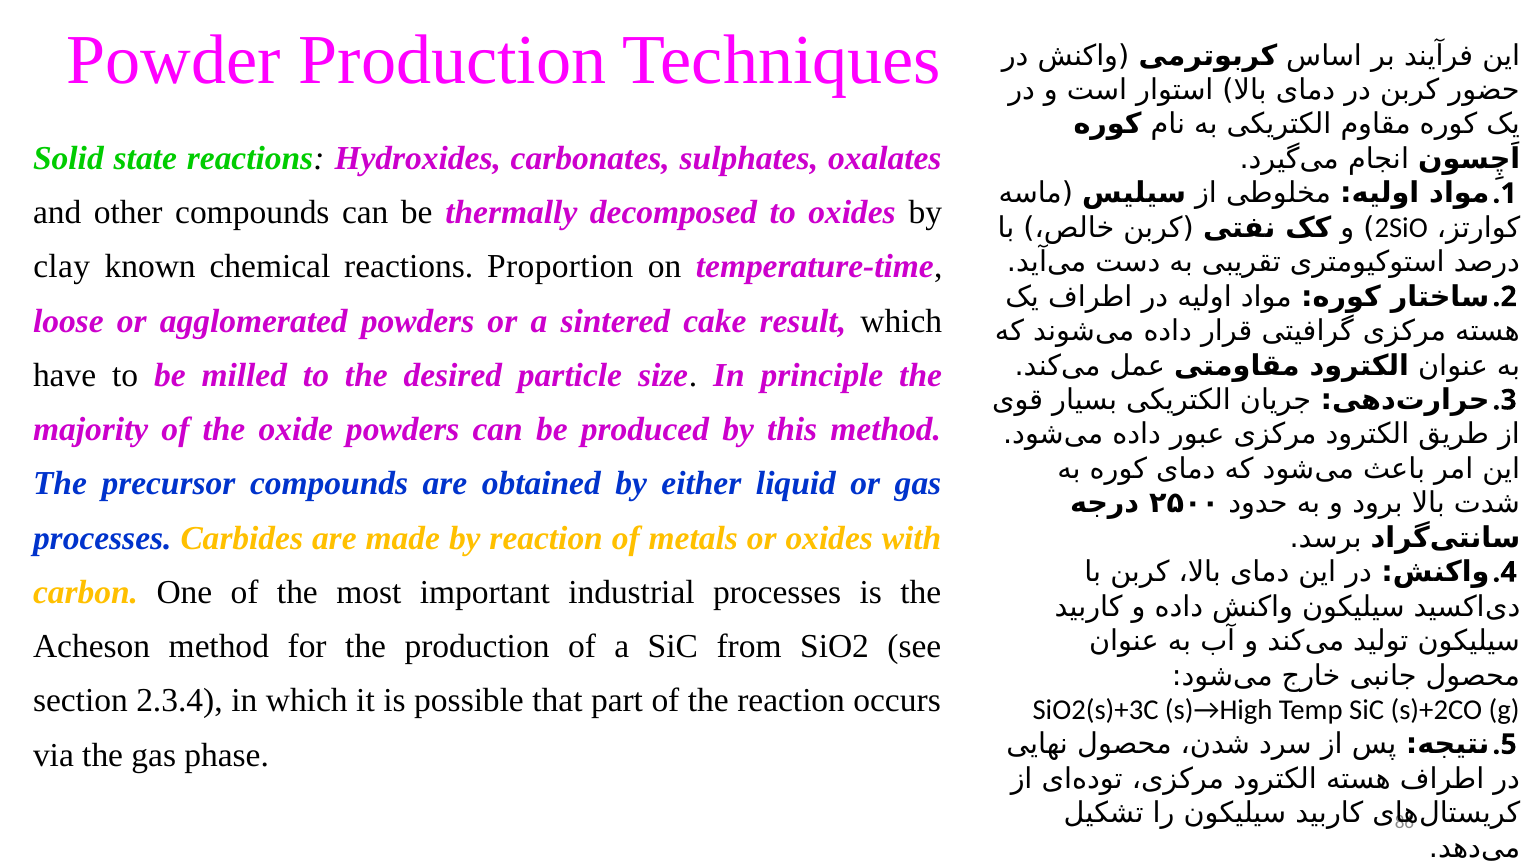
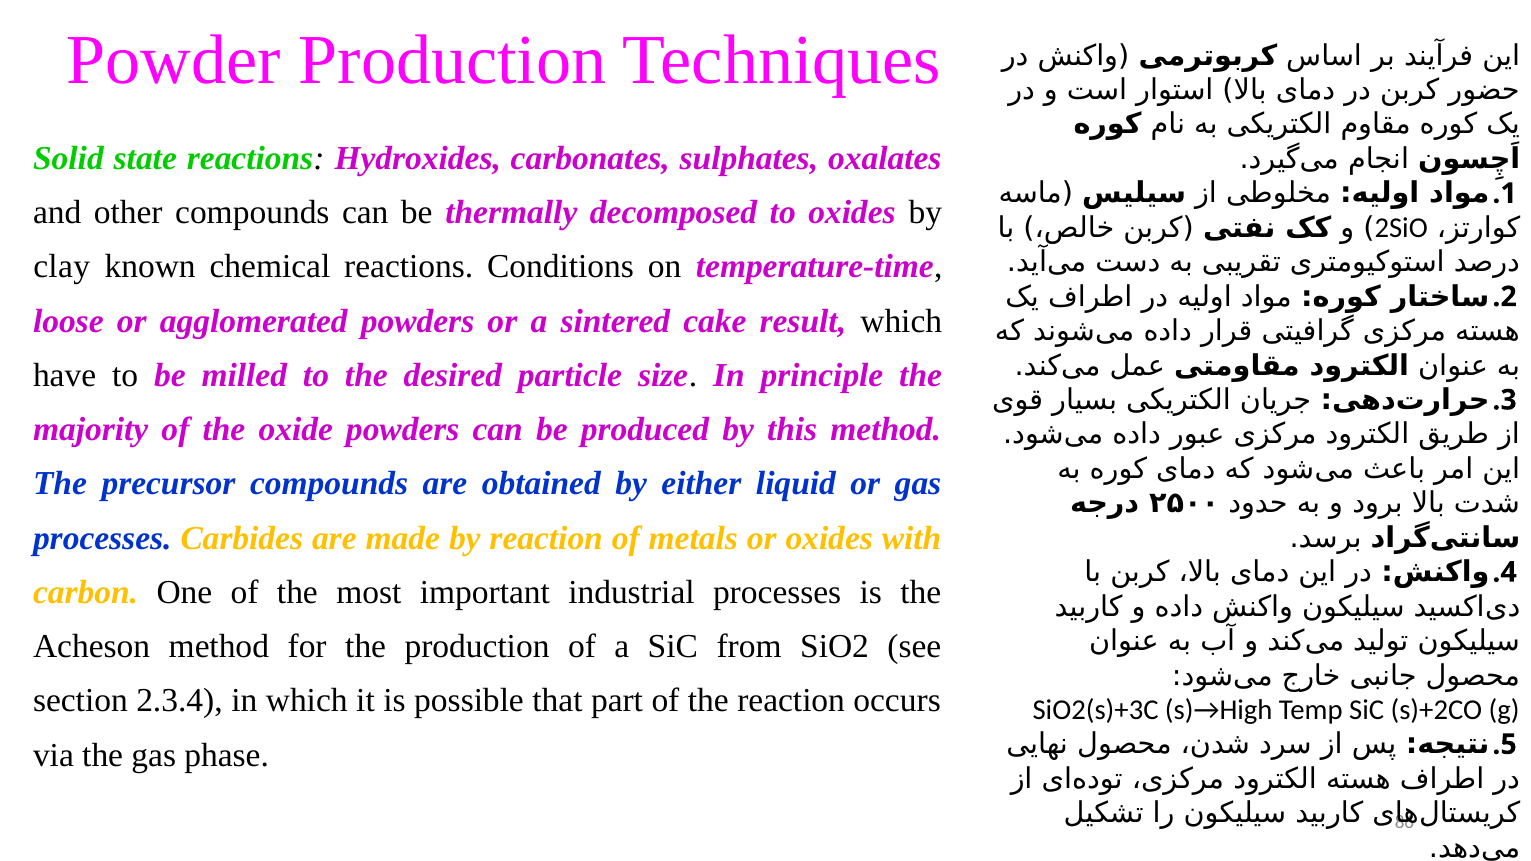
Proportion: Proportion -> Conditions
